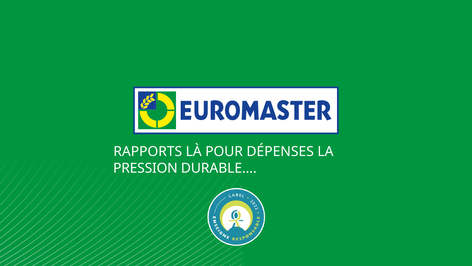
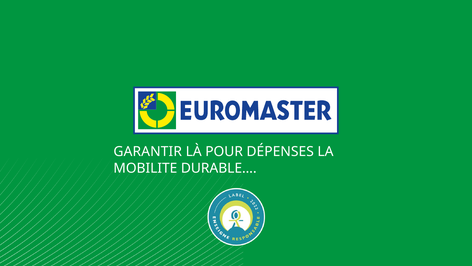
RAPPORTS: RAPPORTS -> GARANTIR
PRESSION: PRESSION -> MOBILITE
